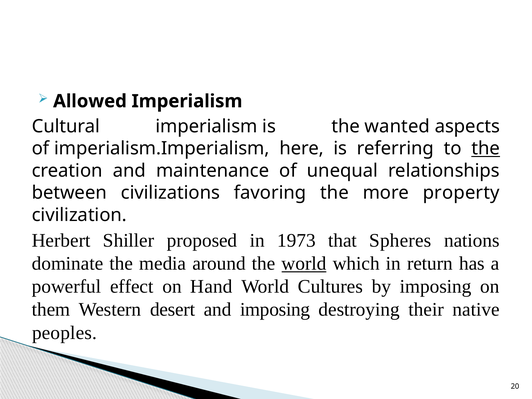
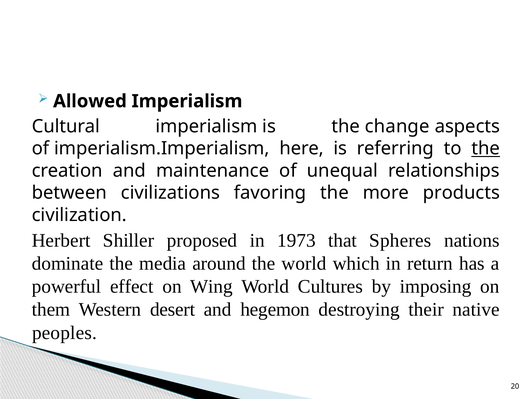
wanted: wanted -> change
property: property -> products
world at (304, 264) underline: present -> none
Hand: Hand -> Wing
and imposing: imposing -> hegemon
